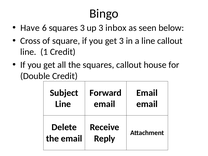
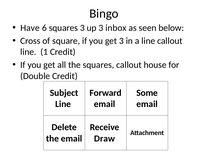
Email at (147, 93): Email -> Some
Reply: Reply -> Draw
